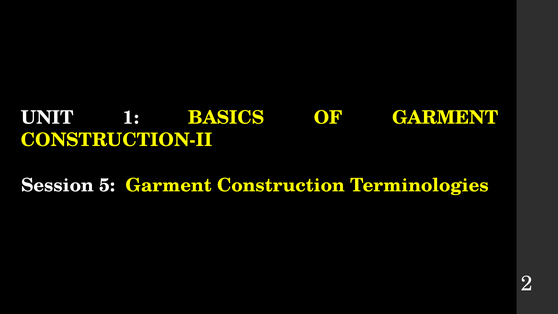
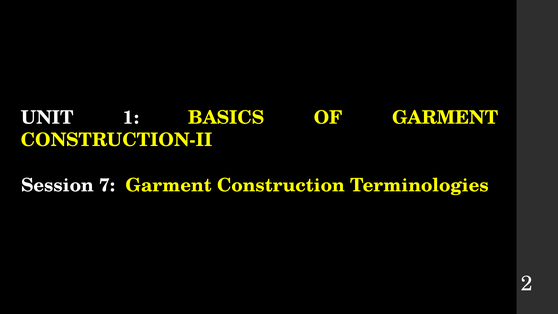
5: 5 -> 7
